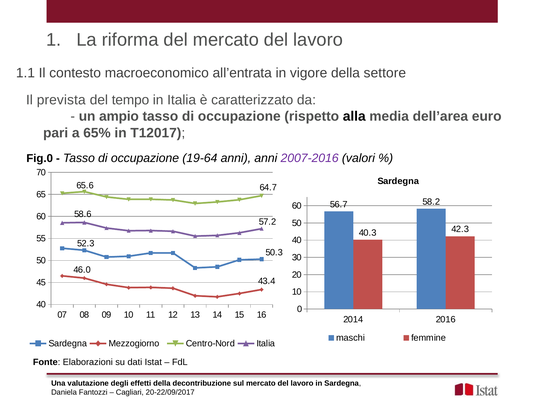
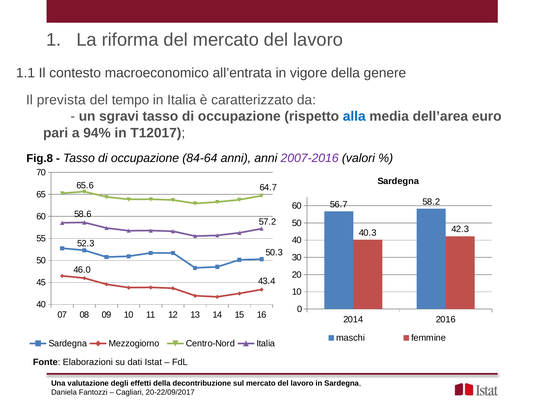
settore: settore -> genere
ampio: ampio -> sgravi
alla colour: black -> blue
65%: 65% -> 94%
Fig.0: Fig.0 -> Fig.8
19-64: 19-64 -> 84-64
